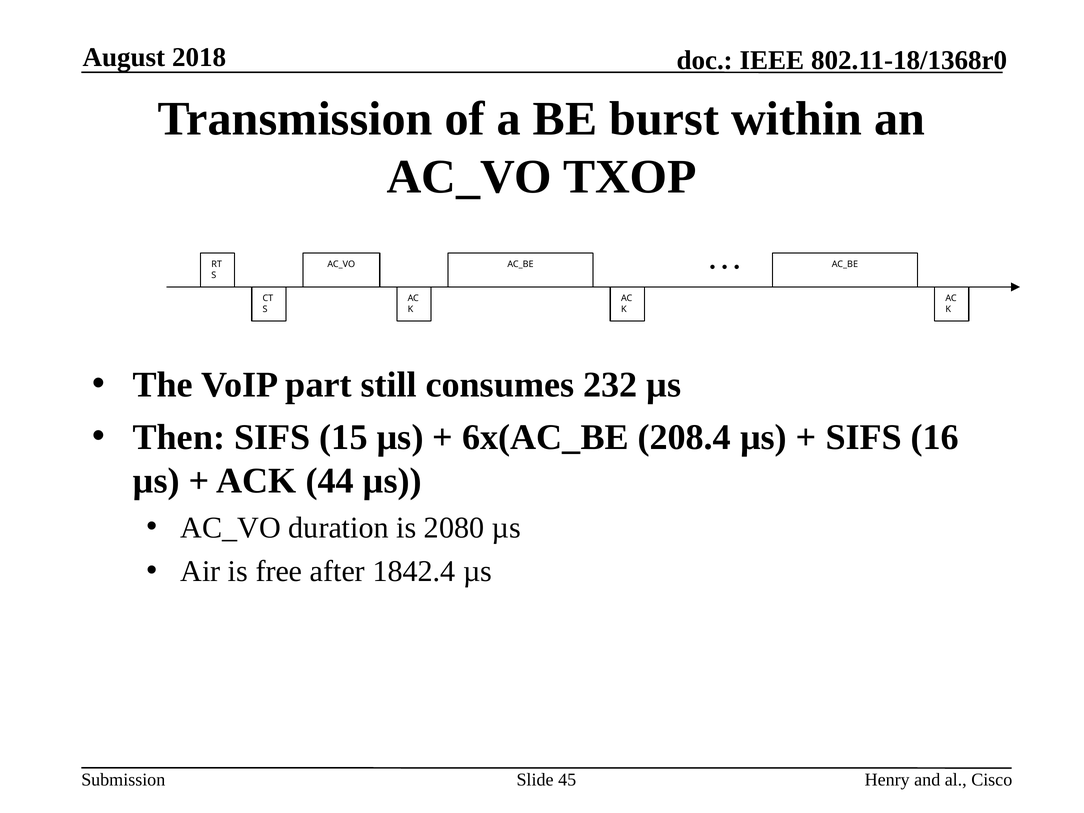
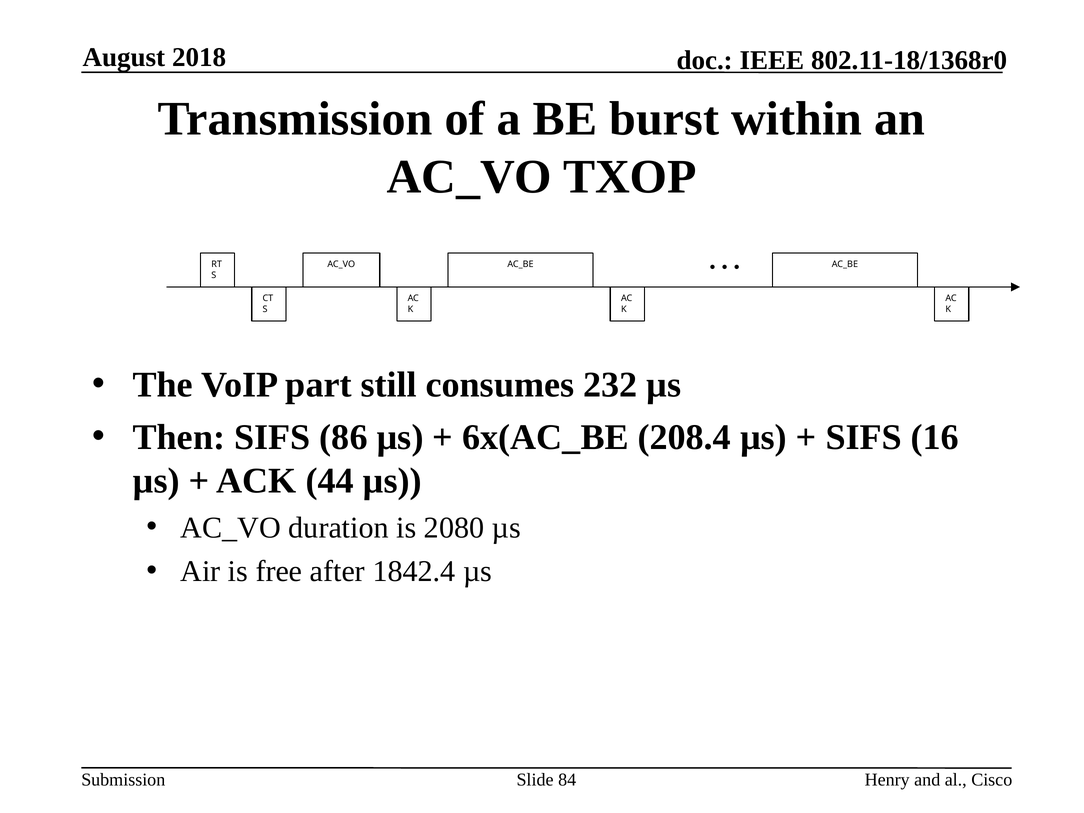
15: 15 -> 86
45: 45 -> 84
